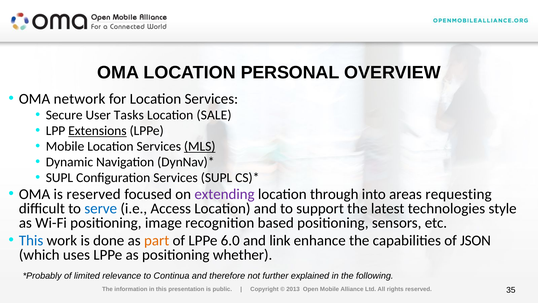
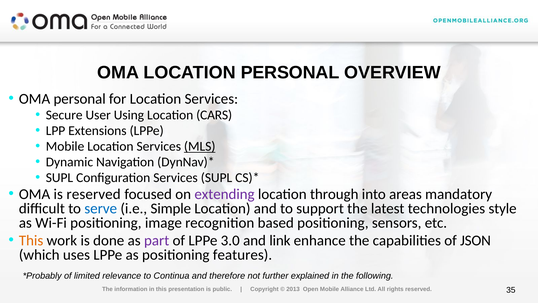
OMA network: network -> personal
Tasks: Tasks -> Using
SALE: SALE -> CARS
Extensions underline: present -> none
requesting: requesting -> mandatory
Access: Access -> Simple
This at (31, 240) colour: blue -> orange
part colour: orange -> purple
6.0: 6.0 -> 3.0
whether: whether -> features
